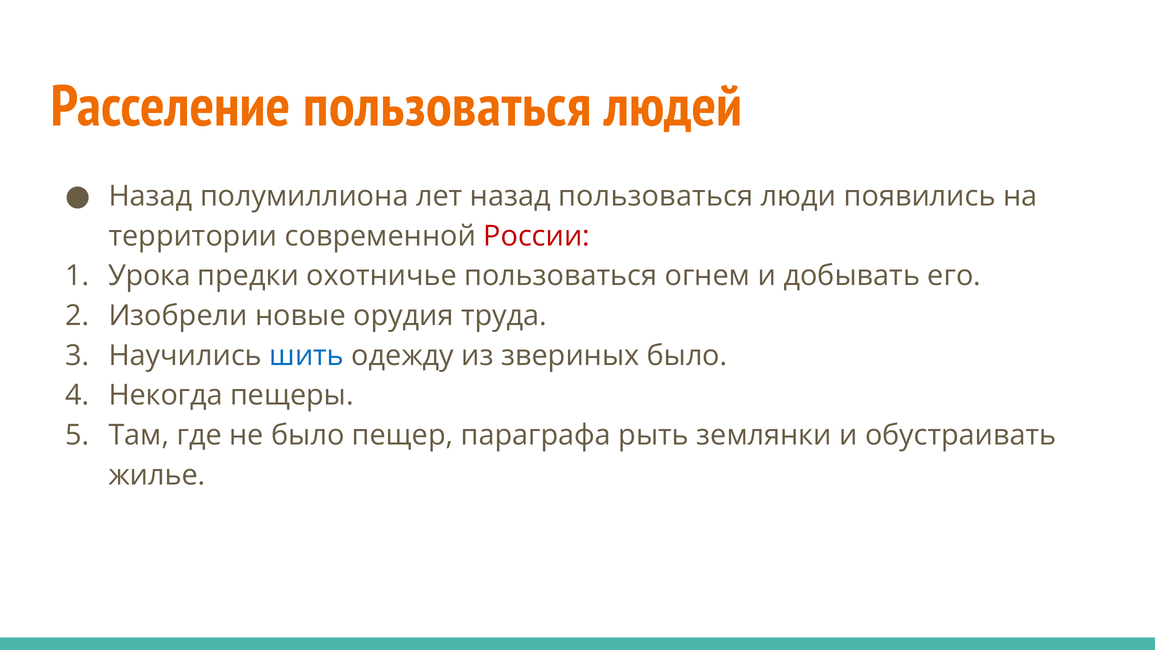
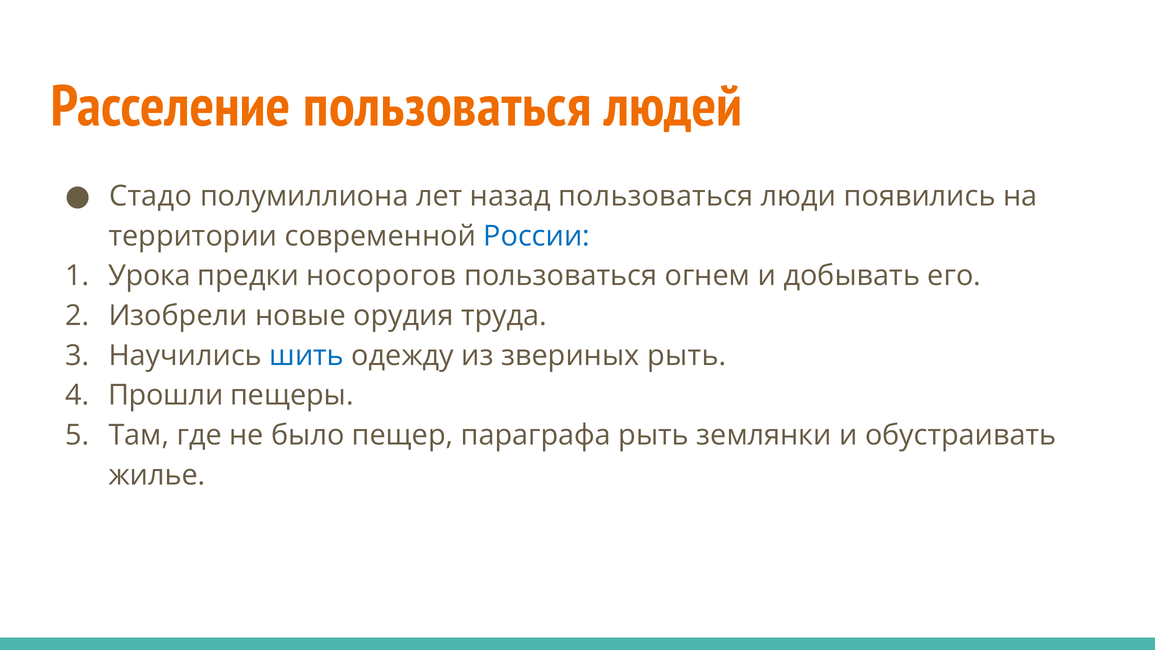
Назад at (151, 196): Назад -> Стадо
России colour: red -> blue
охотничье: охотничье -> носорогов
звериных было: было -> рыть
Некогда: Некогда -> Прошли
